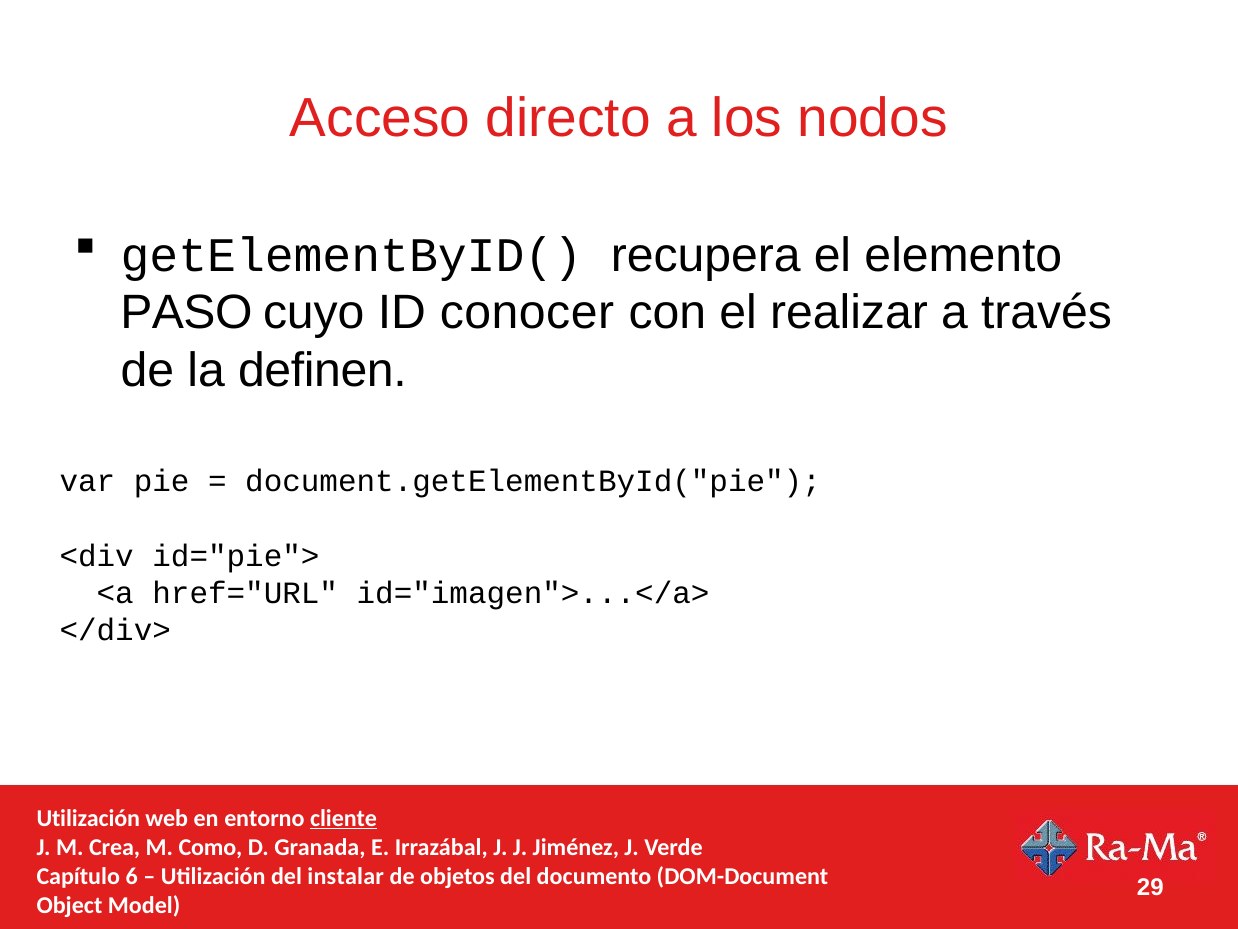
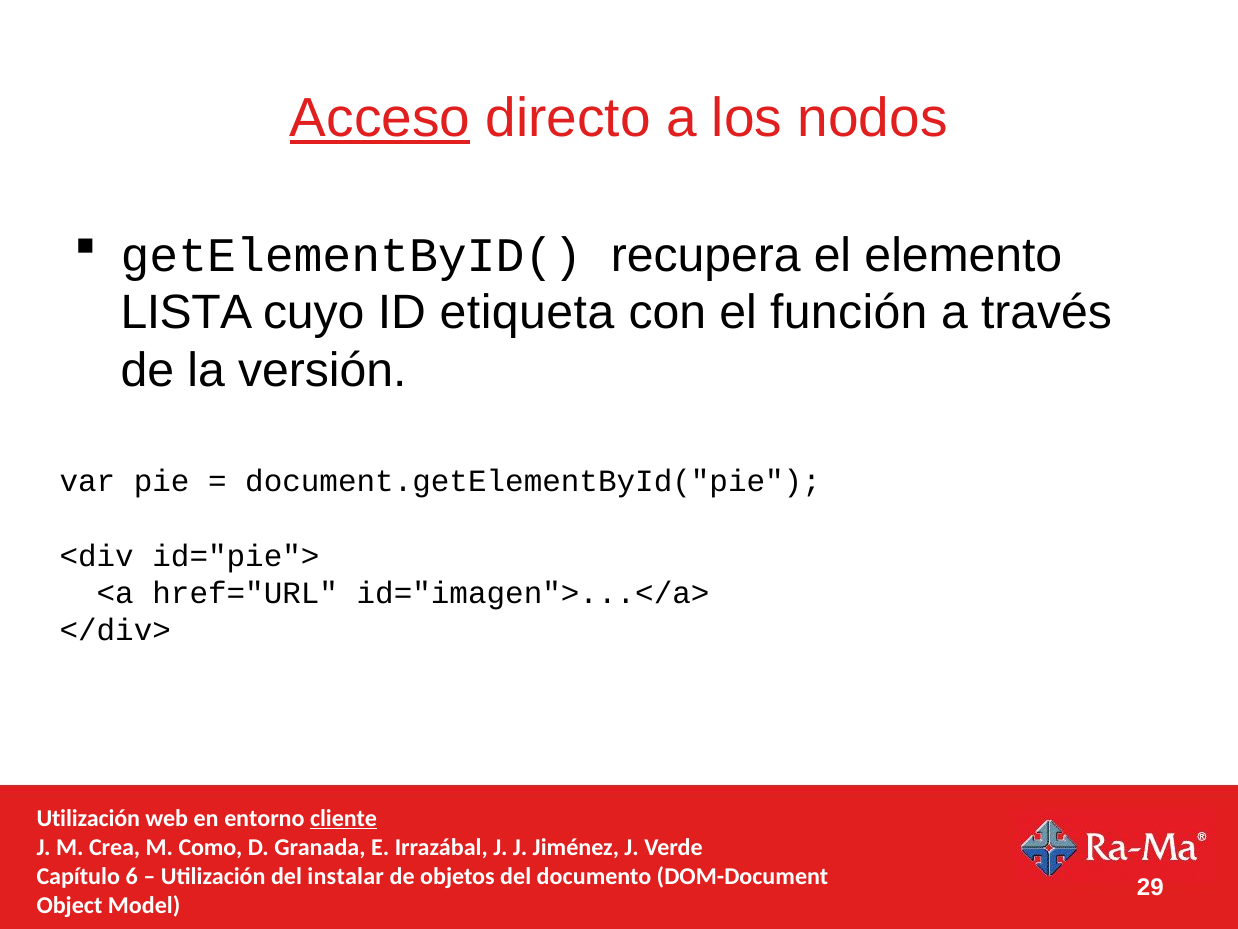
Acceso underline: none -> present
PASO: PASO -> LISTA
conocer: conocer -> etiqueta
realizar: realizar -> función
definen: definen -> versión
